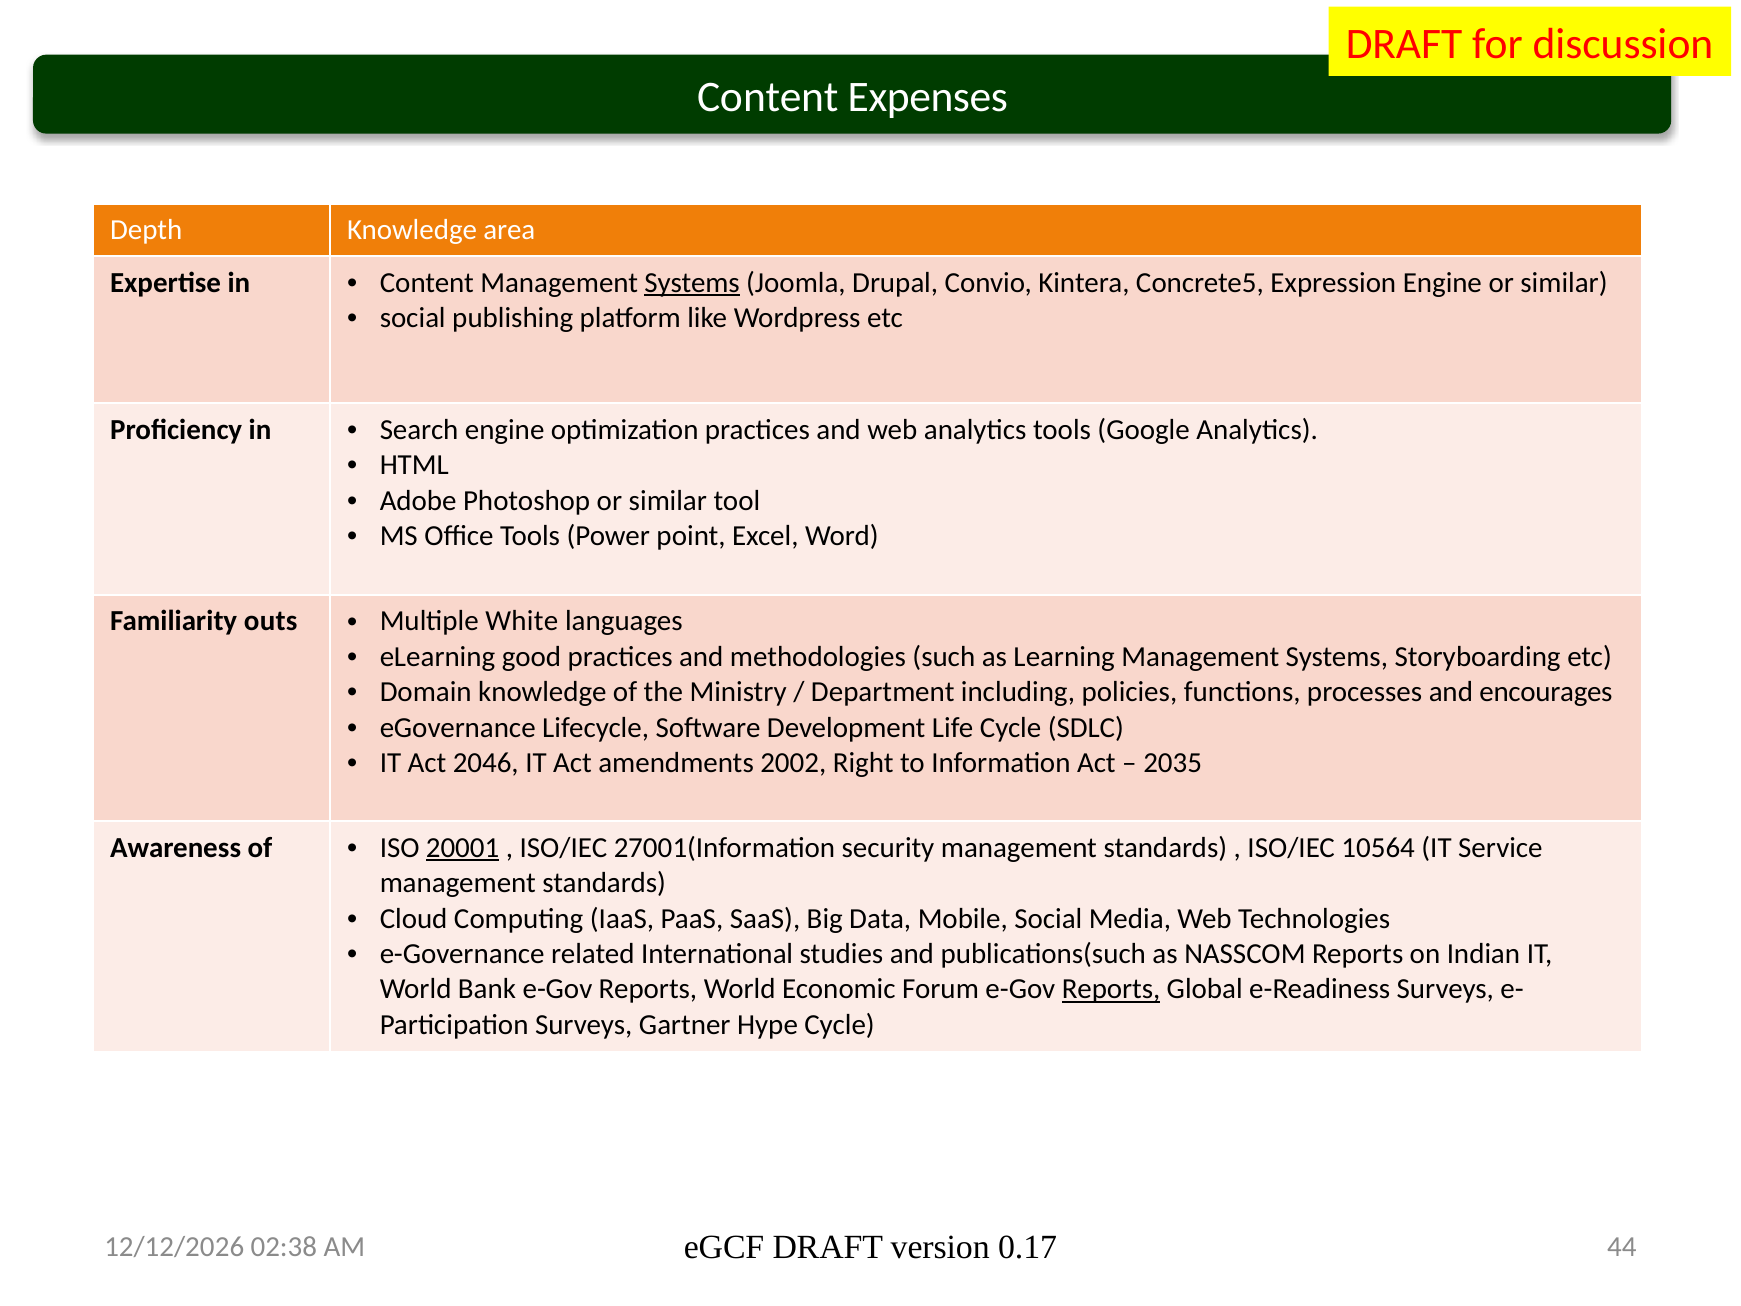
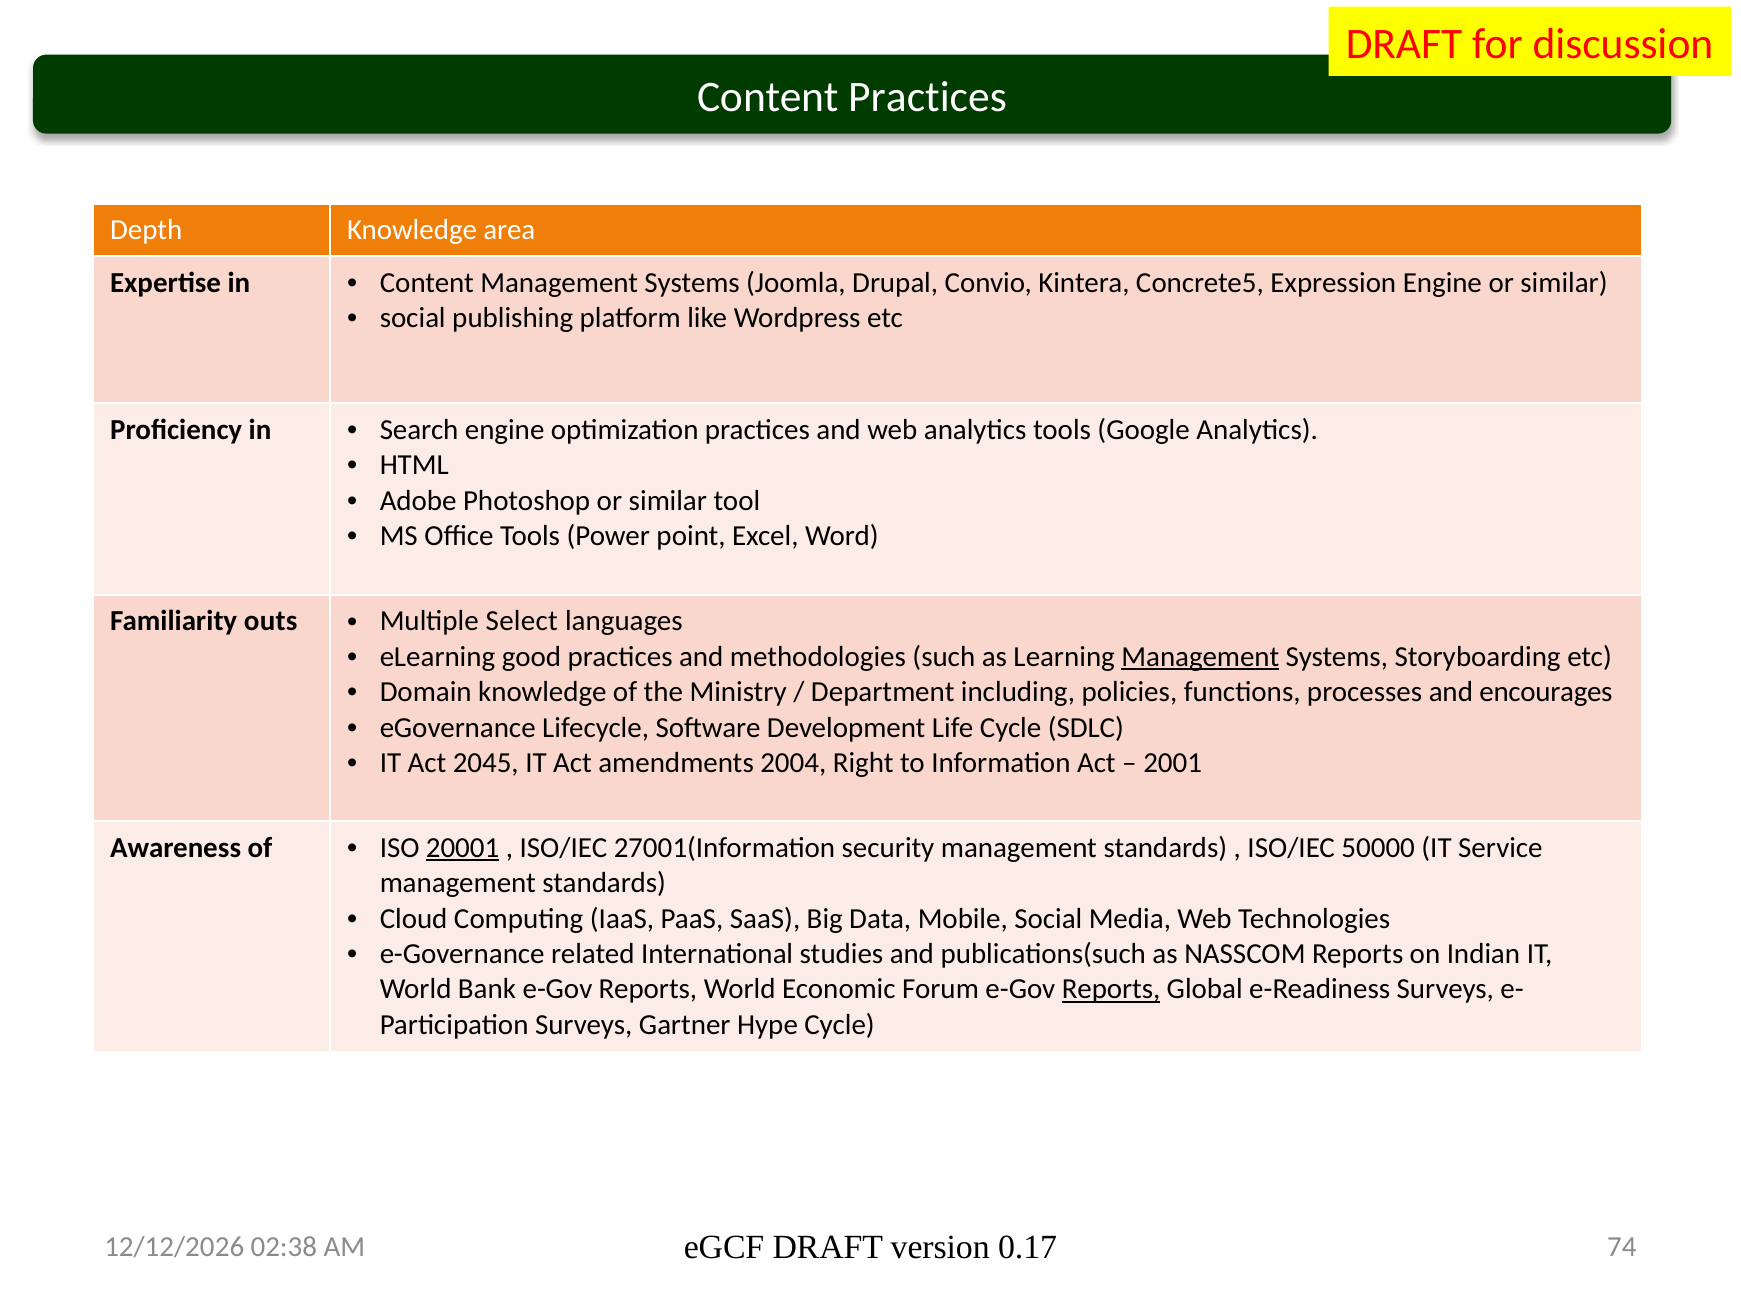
Content Expenses: Expenses -> Practices
Systems at (692, 283) underline: present -> none
White: White -> Select
Management at (1200, 657) underline: none -> present
2046: 2046 -> 2045
2002: 2002 -> 2004
2035: 2035 -> 2001
10564: 10564 -> 50000
44: 44 -> 74
